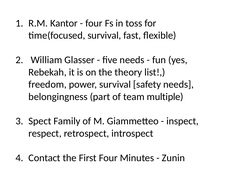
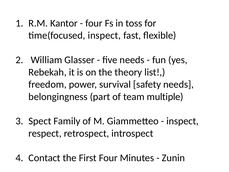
time(focused survival: survival -> inspect
